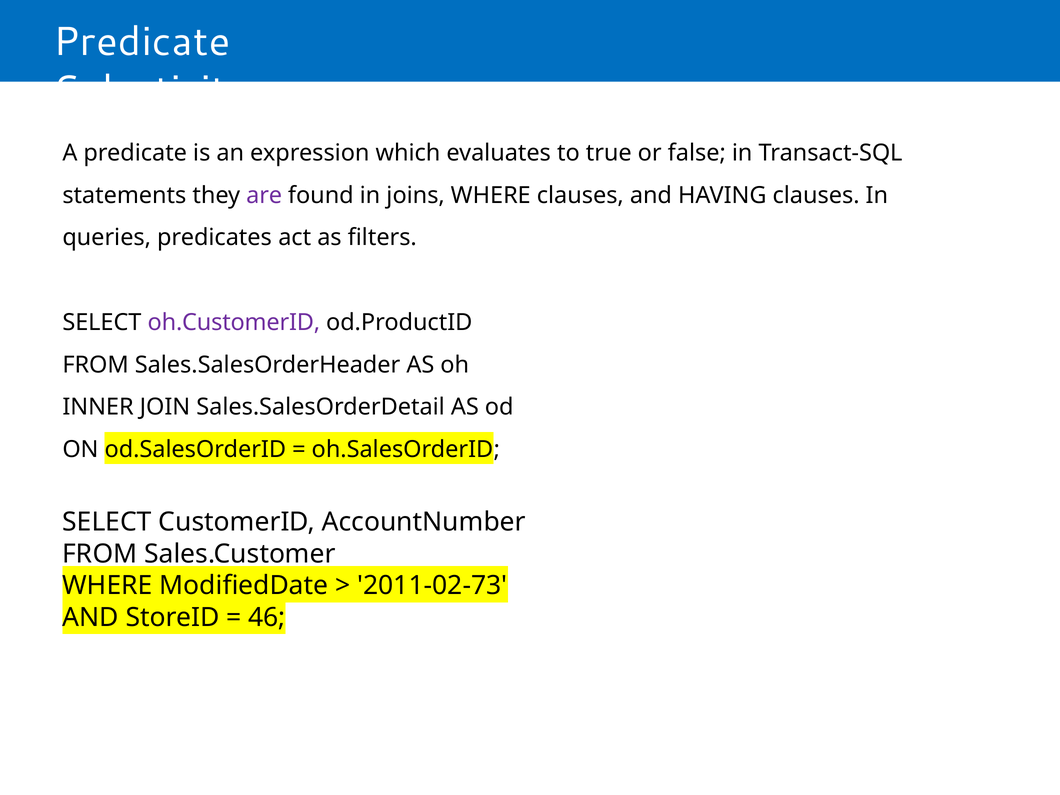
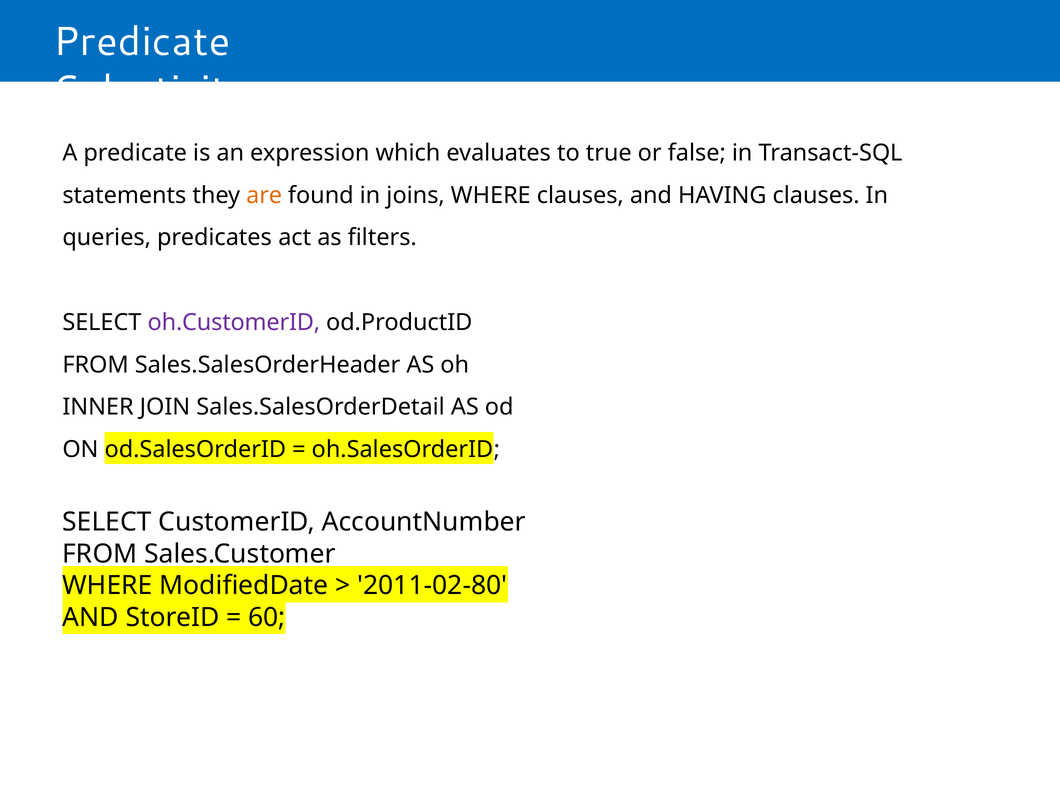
are colour: purple -> orange
2011-02-73: 2011-02-73 -> 2011-02-80
46: 46 -> 60
